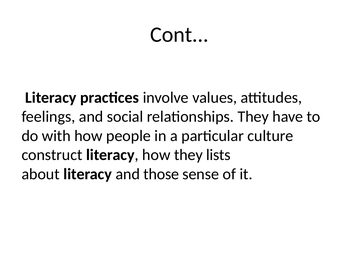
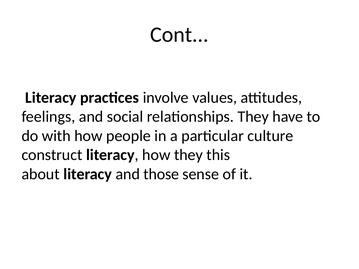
lists: lists -> this
